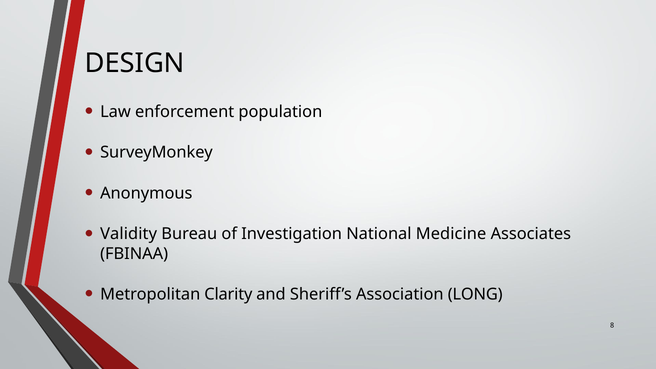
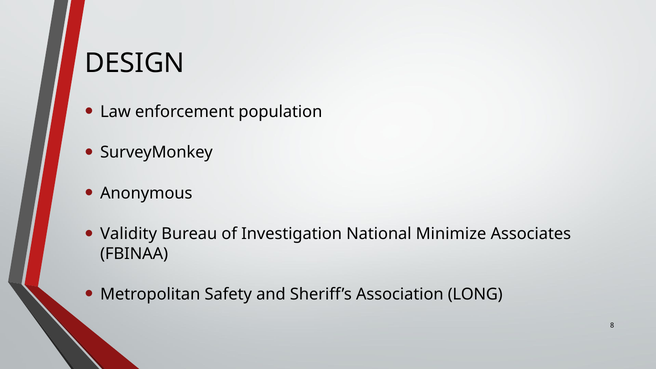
Medicine: Medicine -> Minimize
Clarity: Clarity -> Safety
